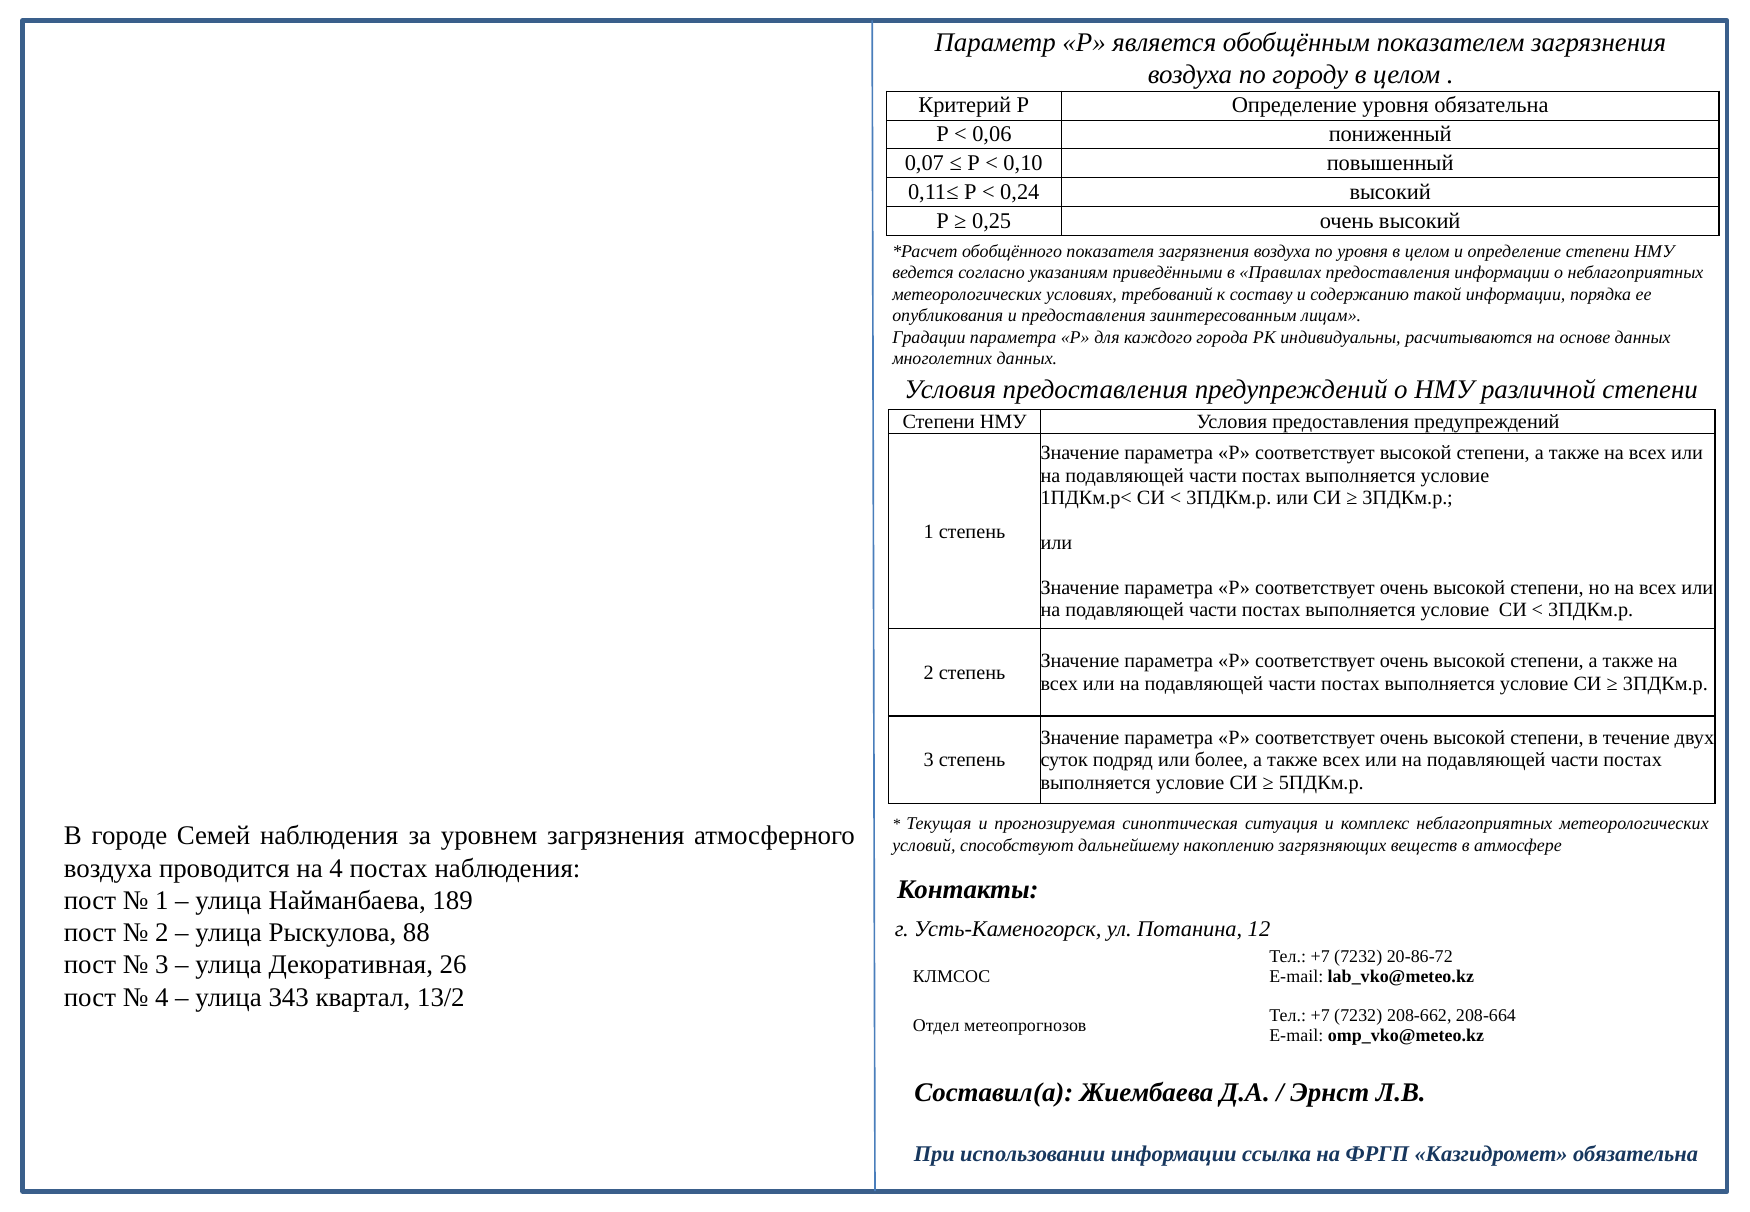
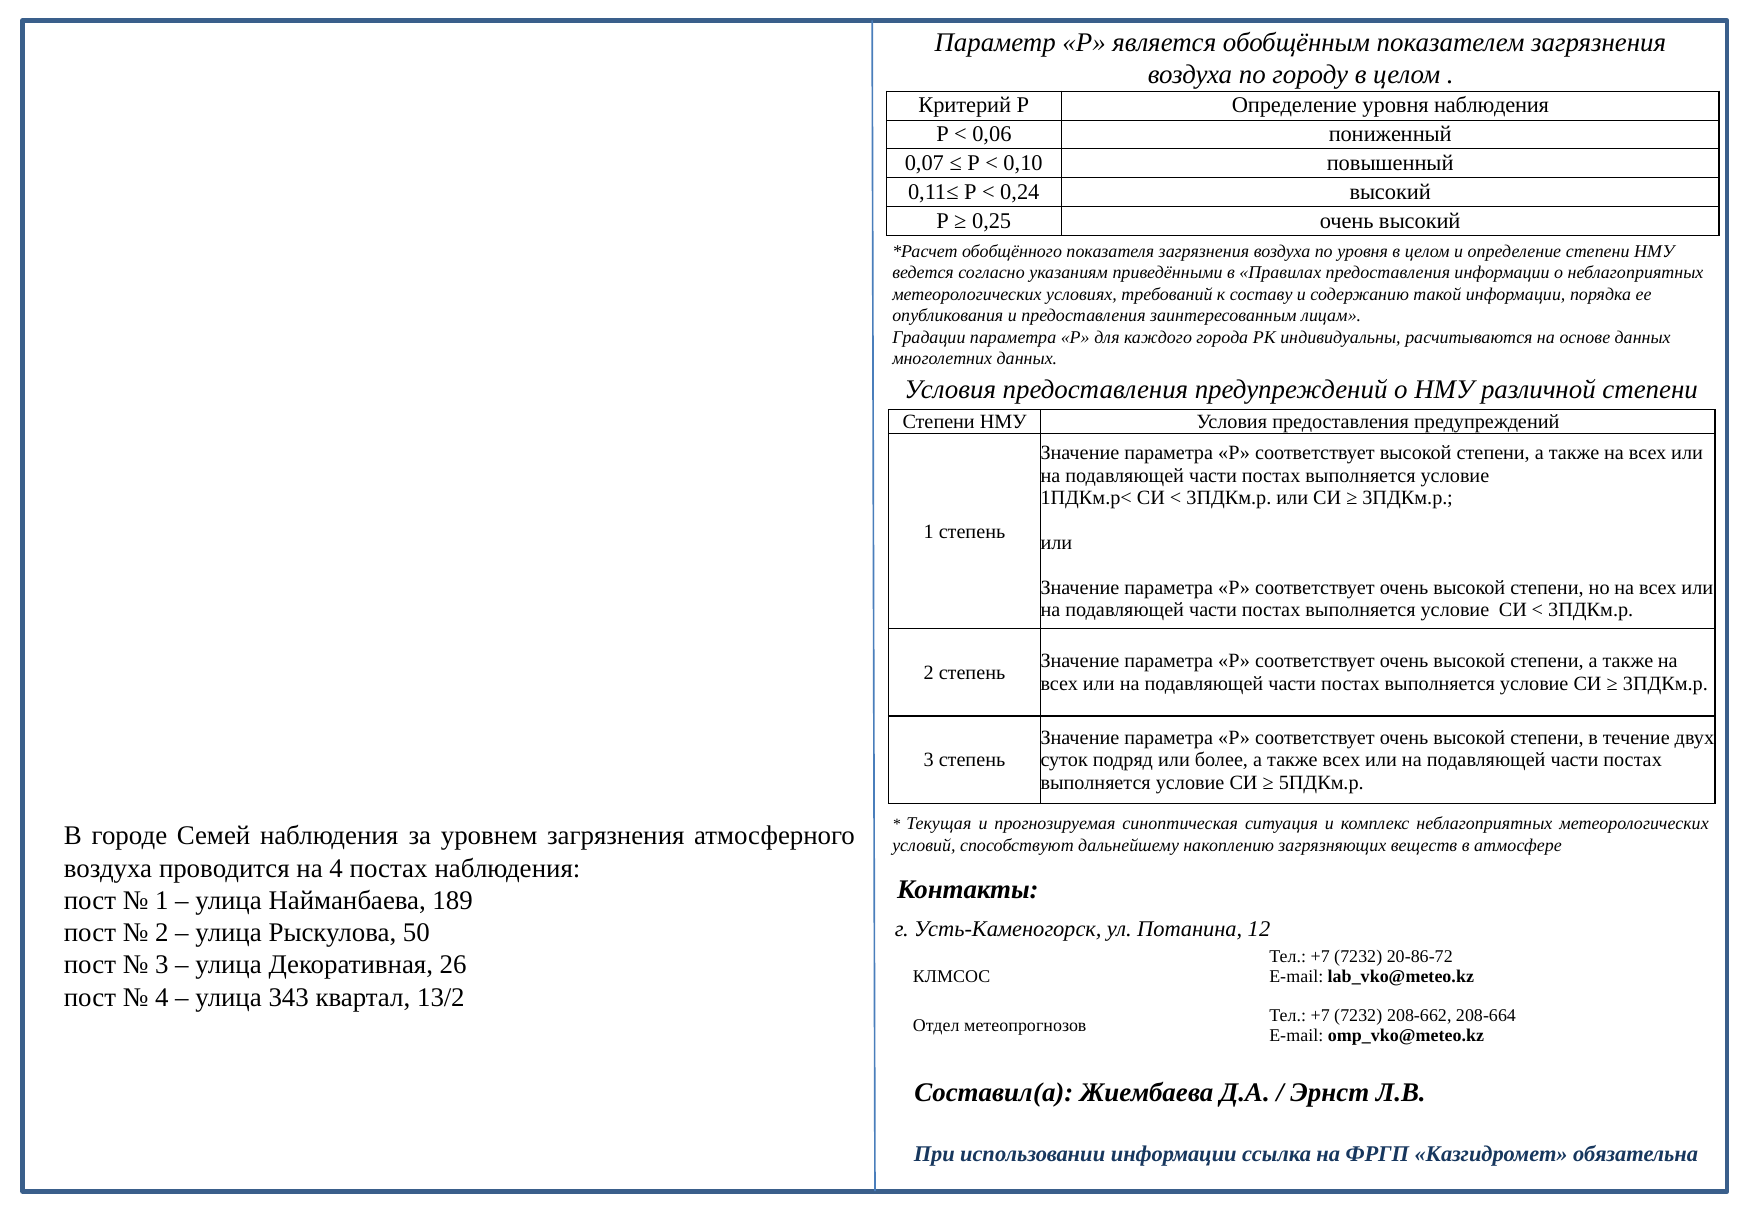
уровня обязательна: обязательна -> наблюдения
88: 88 -> 50
